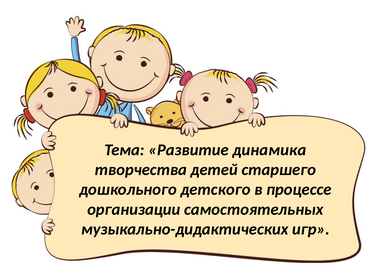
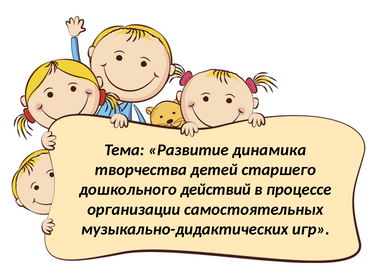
детского: детского -> действий
